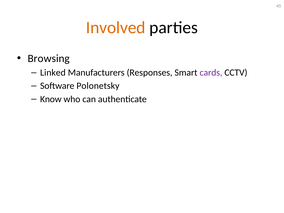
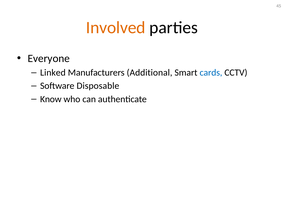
Browsing: Browsing -> Everyone
Responses: Responses -> Additional
cards colour: purple -> blue
Polonetsky: Polonetsky -> Disposable
